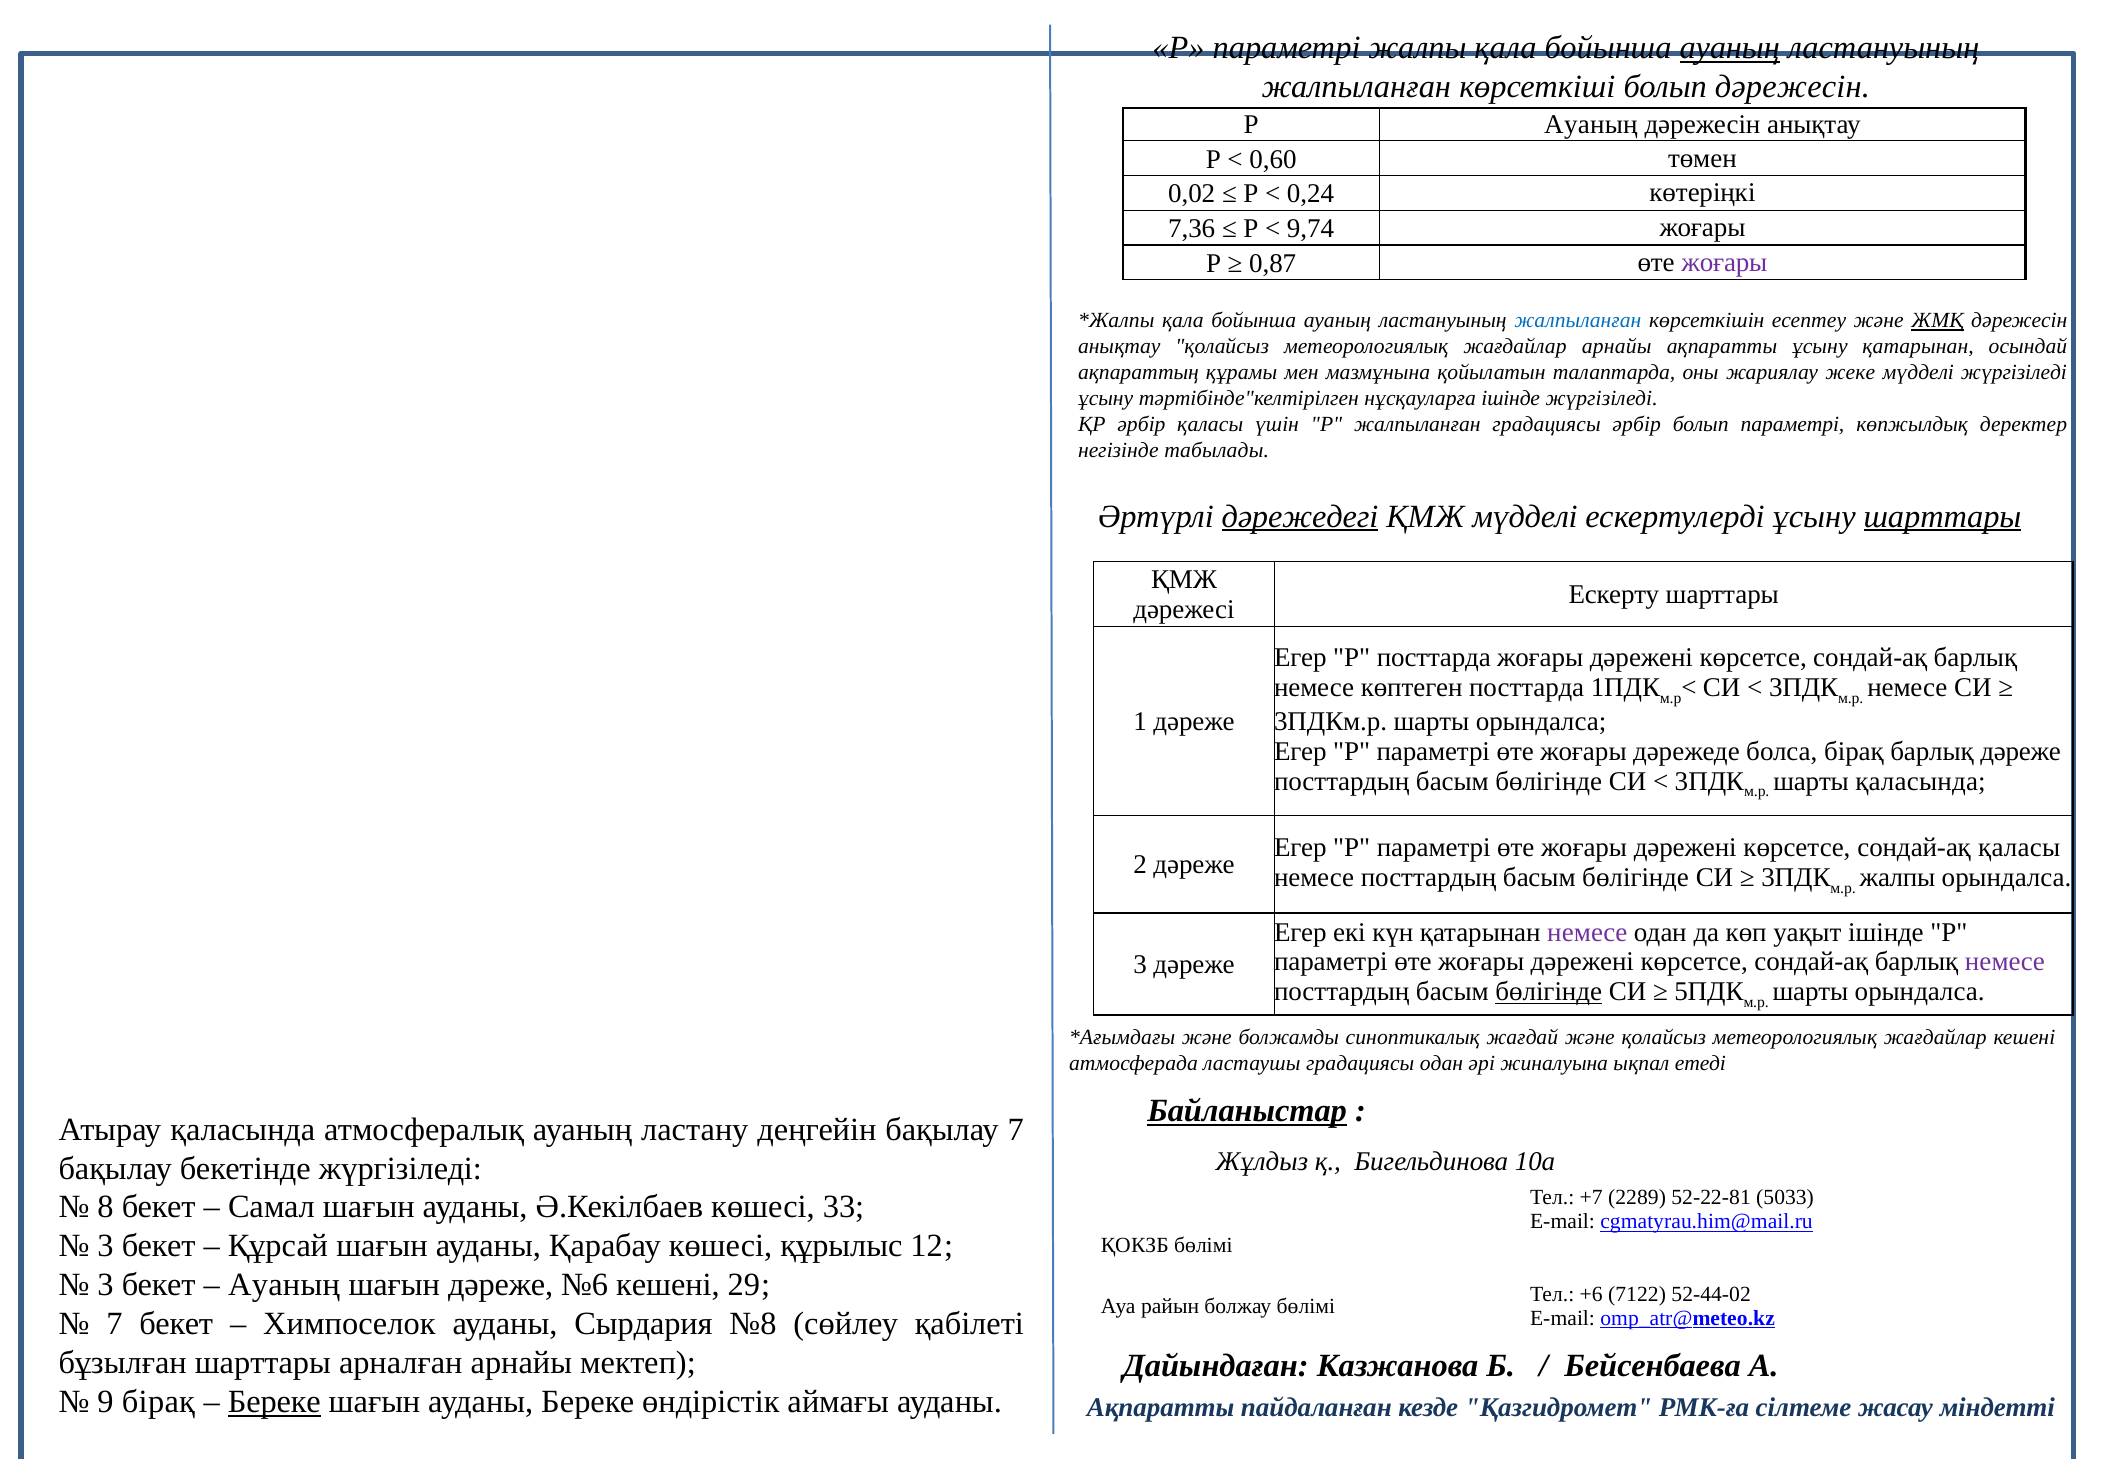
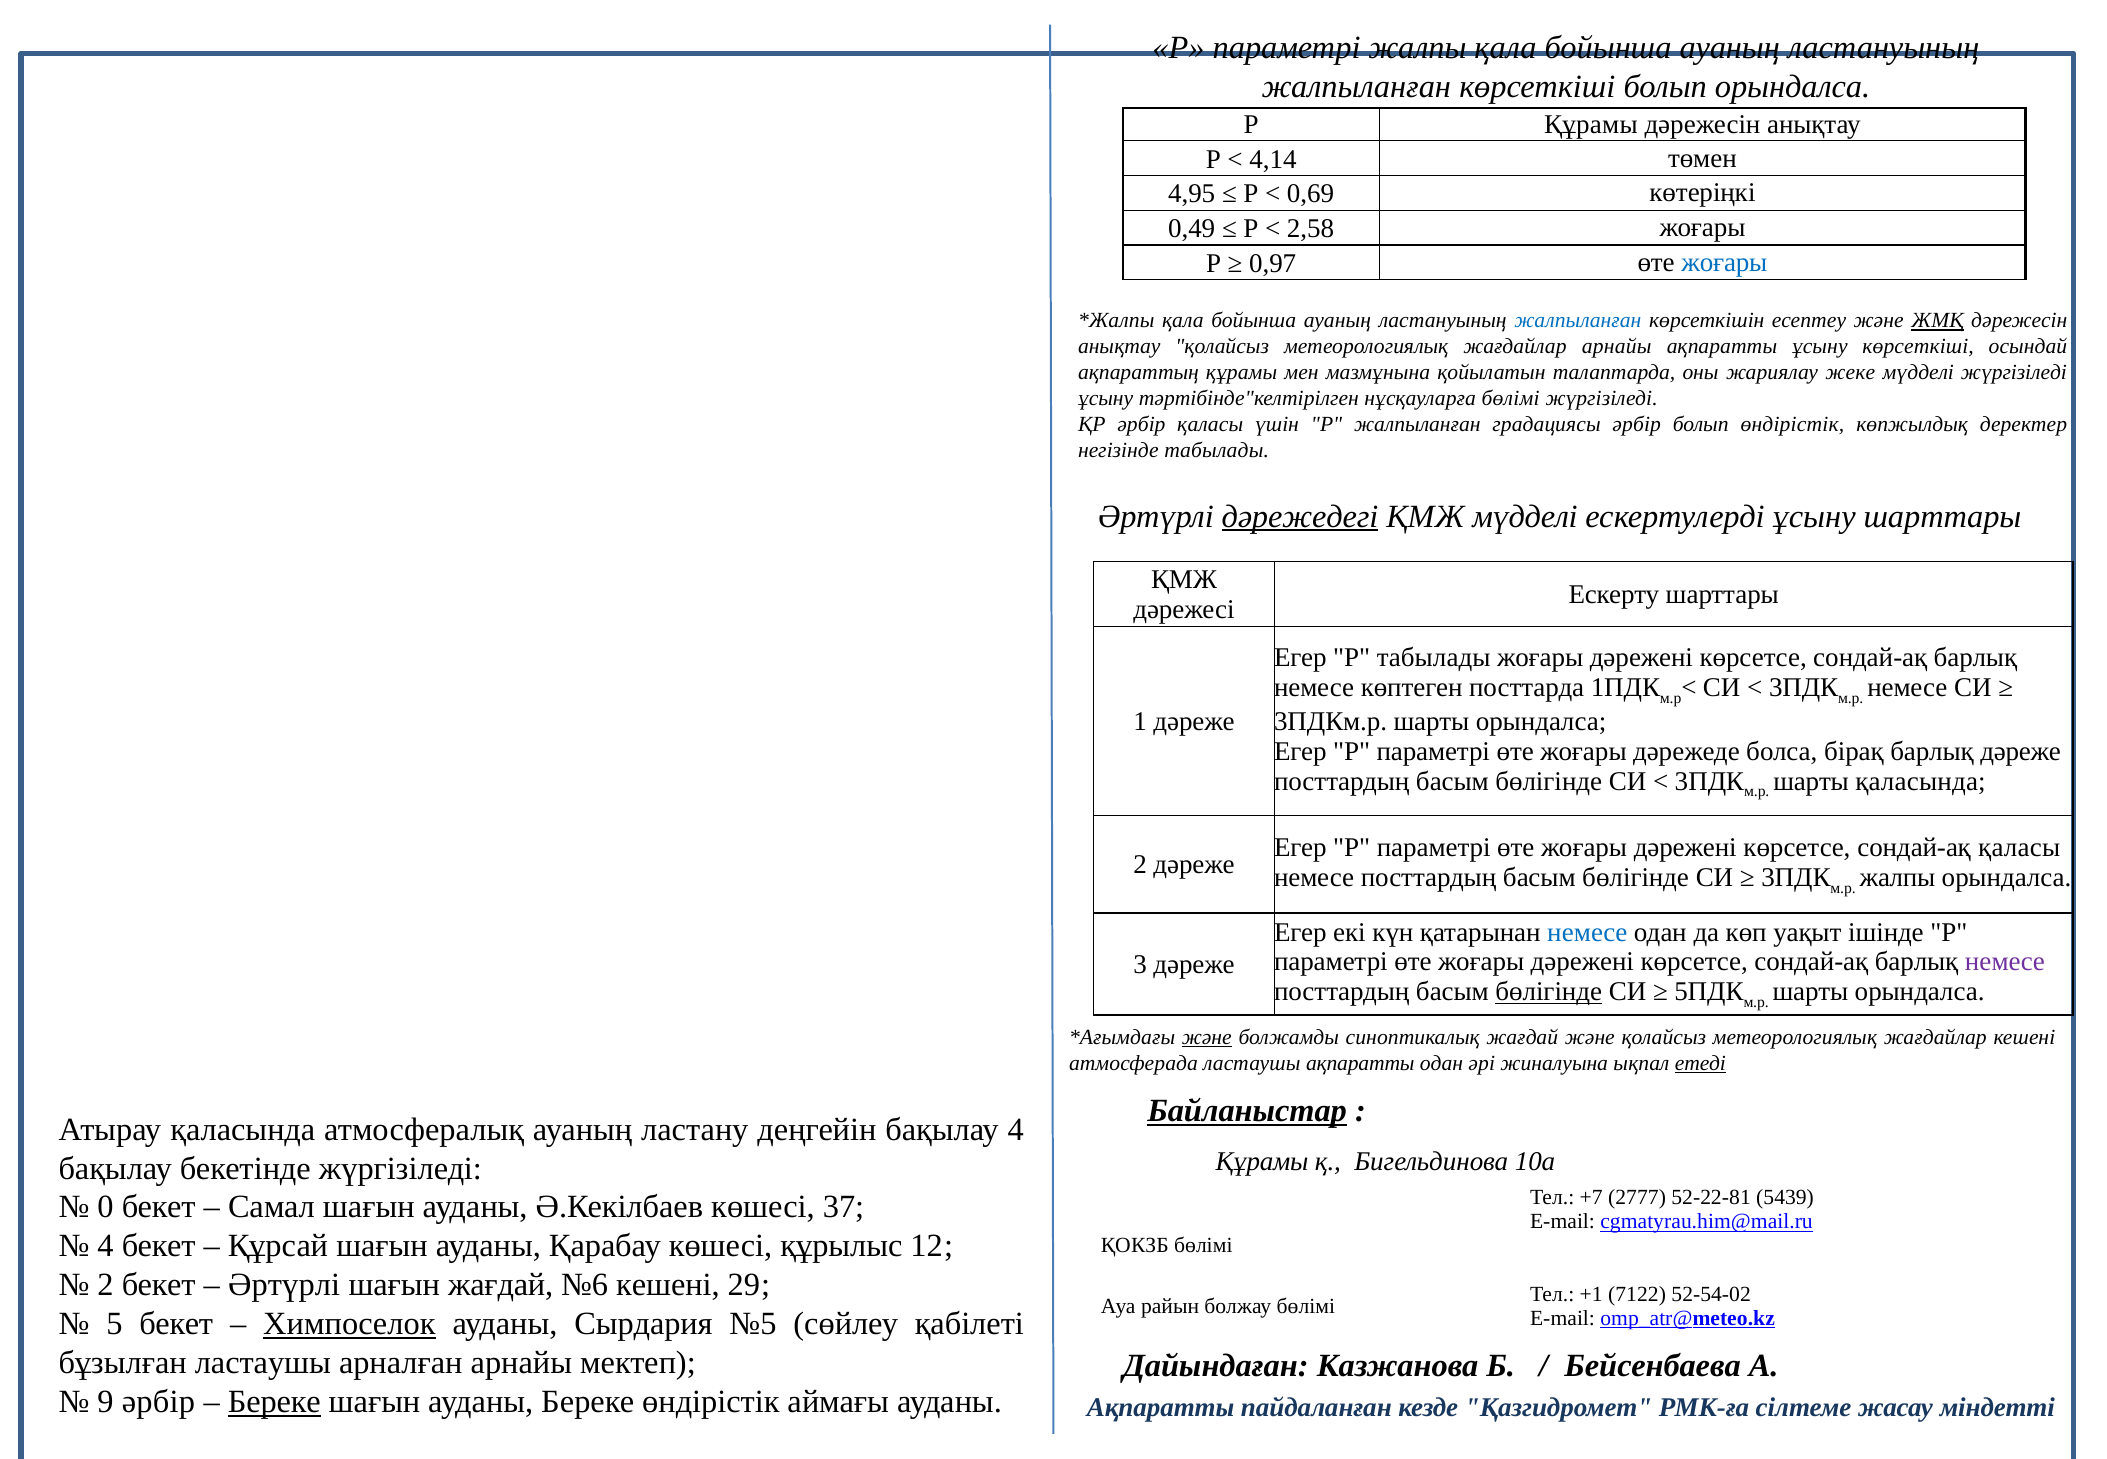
ауаның at (1730, 48) underline: present -> none
болып дәрежесін: дәрежесін -> орындалса
Р Ауаның: Ауаның -> Құрамы
0,60: 0,60 -> 4,14
0,02: 0,02 -> 4,95
0,24: 0,24 -> 0,69
7,36: 7,36 -> 0,49
9,74: 9,74 -> 2,58
0,87: 0,87 -> 0,97
жоғары at (1724, 262) colour: purple -> blue
ұсыну қатарынан: қатарынан -> көрсеткіші
нұсқауларға ішінде: ішінде -> бөлімі
болып параметрі: параметрі -> өндірістік
шарттары at (1942, 516) underline: present -> none
Р посттарда: посттарда -> табылады
немесе at (1587, 932) colour: purple -> blue
және at (1207, 1037) underline: none -> present
ластаушы градациясы: градациясы -> ақпаратты
етеді underline: none -> present
бақылау 7: 7 -> 4
Жұлдыз at (1262, 1162): Жұлдыз -> Құрамы
2289: 2289 -> 2777
5033: 5033 -> 5439
8: 8 -> 0
33: 33 -> 37
3 at (106, 1246): 3 -> 4
3 at (106, 1285): 3 -> 2
Ауаның at (284, 1285): Ауаның -> Әртүрлі
шағын дәреже: дәреже -> жағдай
+6: +6 -> +1
52-44-02: 52-44-02 -> 52-54-02
7 at (114, 1324): 7 -> 5
Химпоселок underline: none -> present
№8: №8 -> №5
бұзылған шарттары: шарттары -> ластаушы
9 бірақ: бірақ -> әрбір
